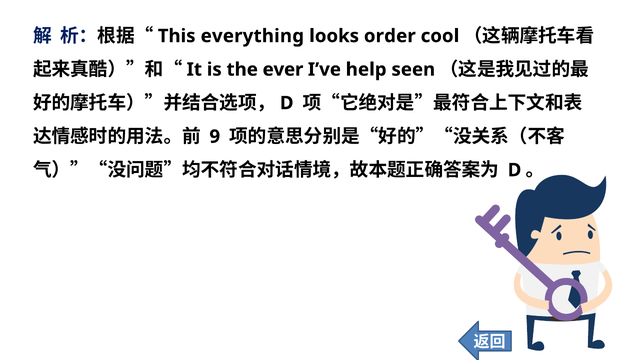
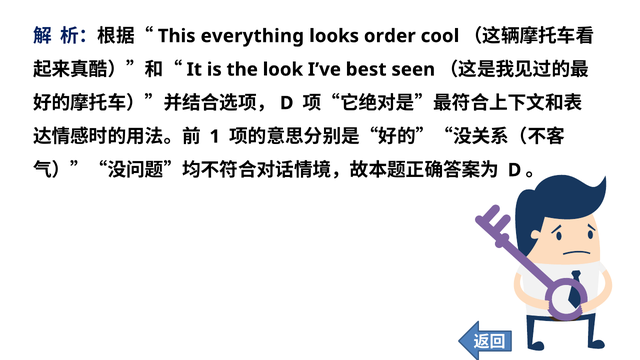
ever: ever -> look
help: help -> best
9: 9 -> 1
